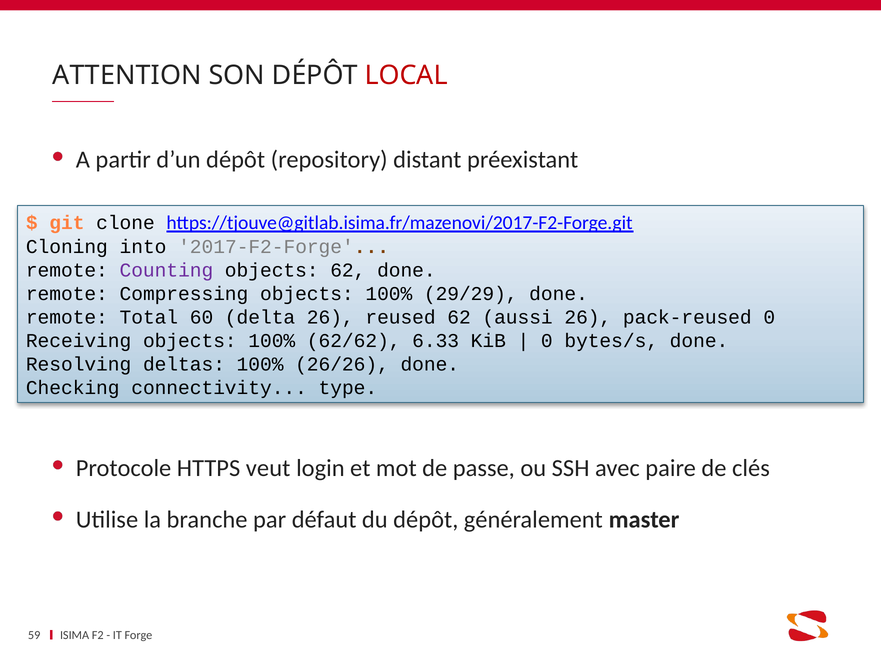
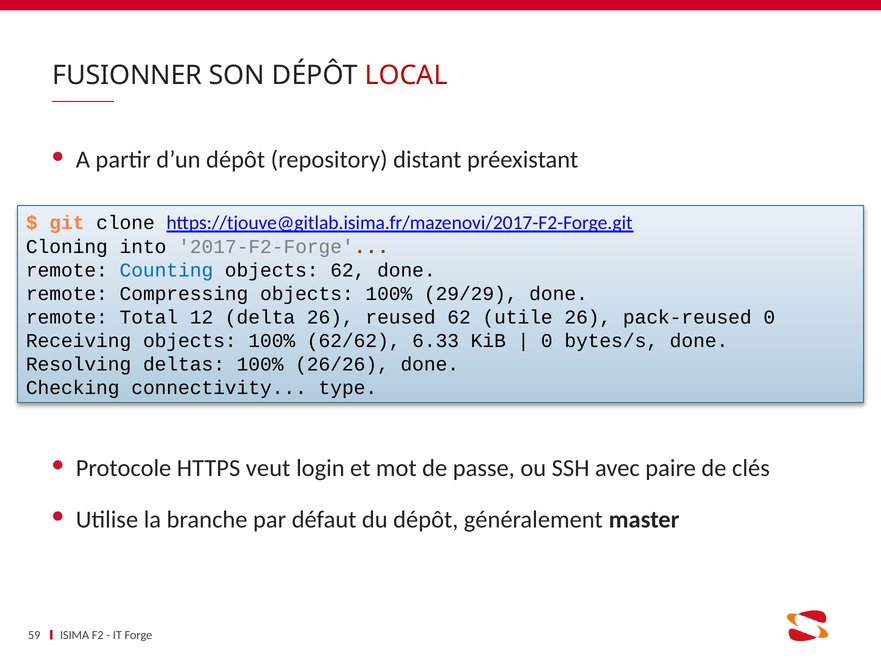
ATTENTION: ATTENTION -> FUSIONNER
Counting colour: purple -> blue
60: 60 -> 12
aussi: aussi -> utile
